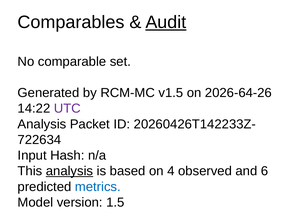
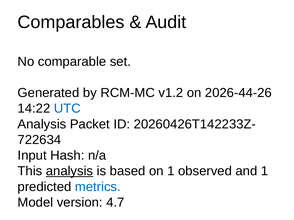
Audit underline: present -> none
v1.5: v1.5 -> v1.2
2026-64-26: 2026-64-26 -> 2026-44-26
UTC colour: purple -> blue
on 4: 4 -> 1
and 6: 6 -> 1
1.5: 1.5 -> 4.7
